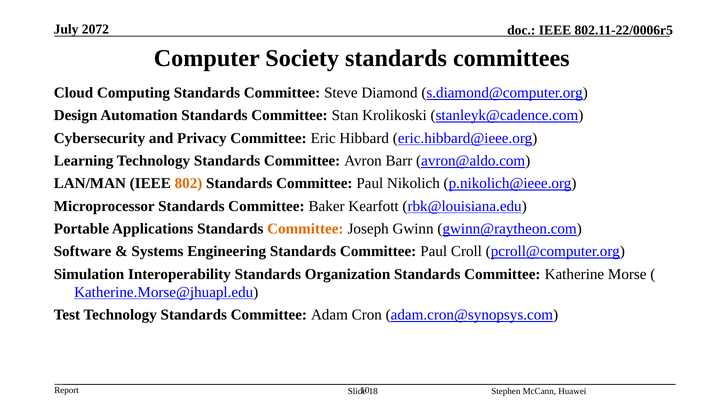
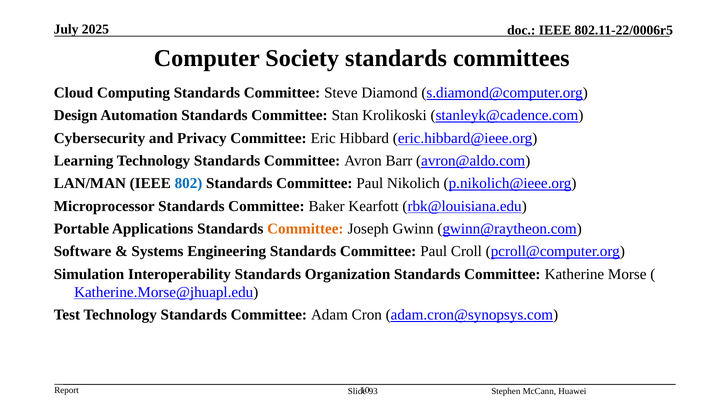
2072: 2072 -> 2025
802 colour: orange -> blue
18: 18 -> 93
